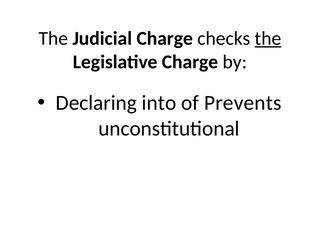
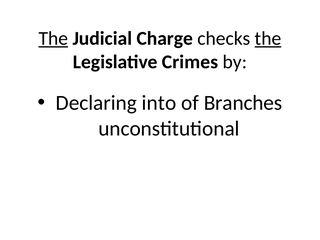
The at (53, 38) underline: none -> present
Legislative Charge: Charge -> Crimes
Prevents: Prevents -> Branches
